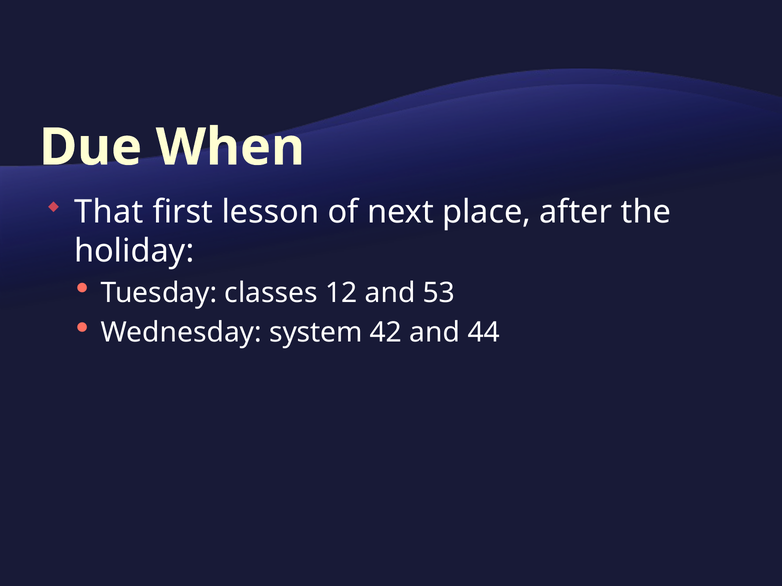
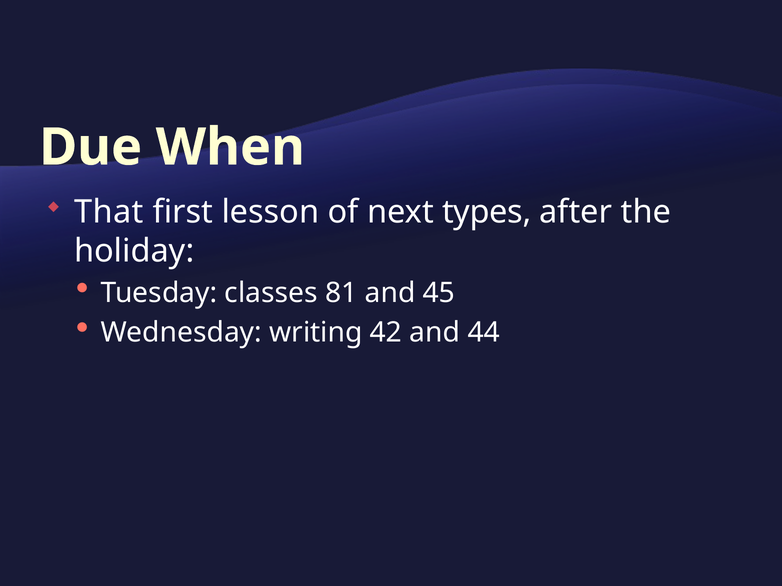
place: place -> types
12: 12 -> 81
53: 53 -> 45
system: system -> writing
